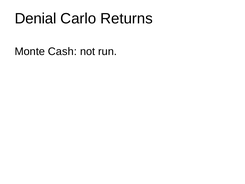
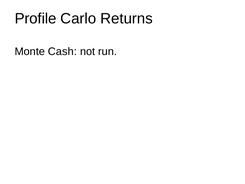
Denial: Denial -> Profile
